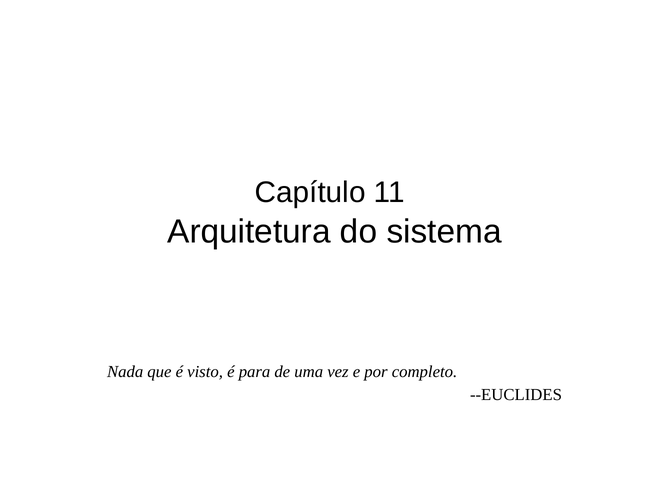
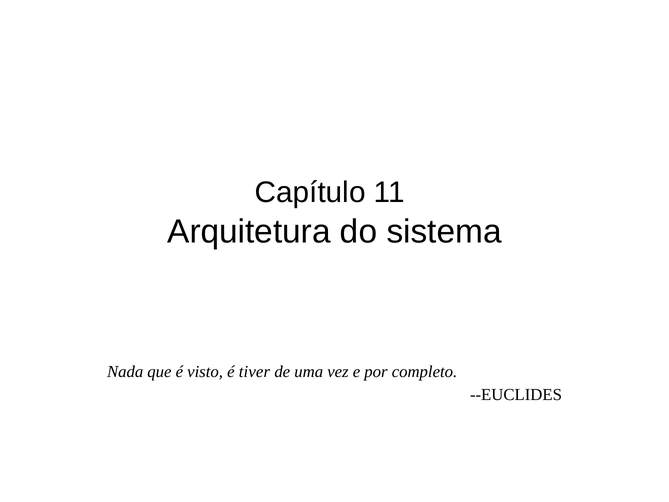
para: para -> tiver
